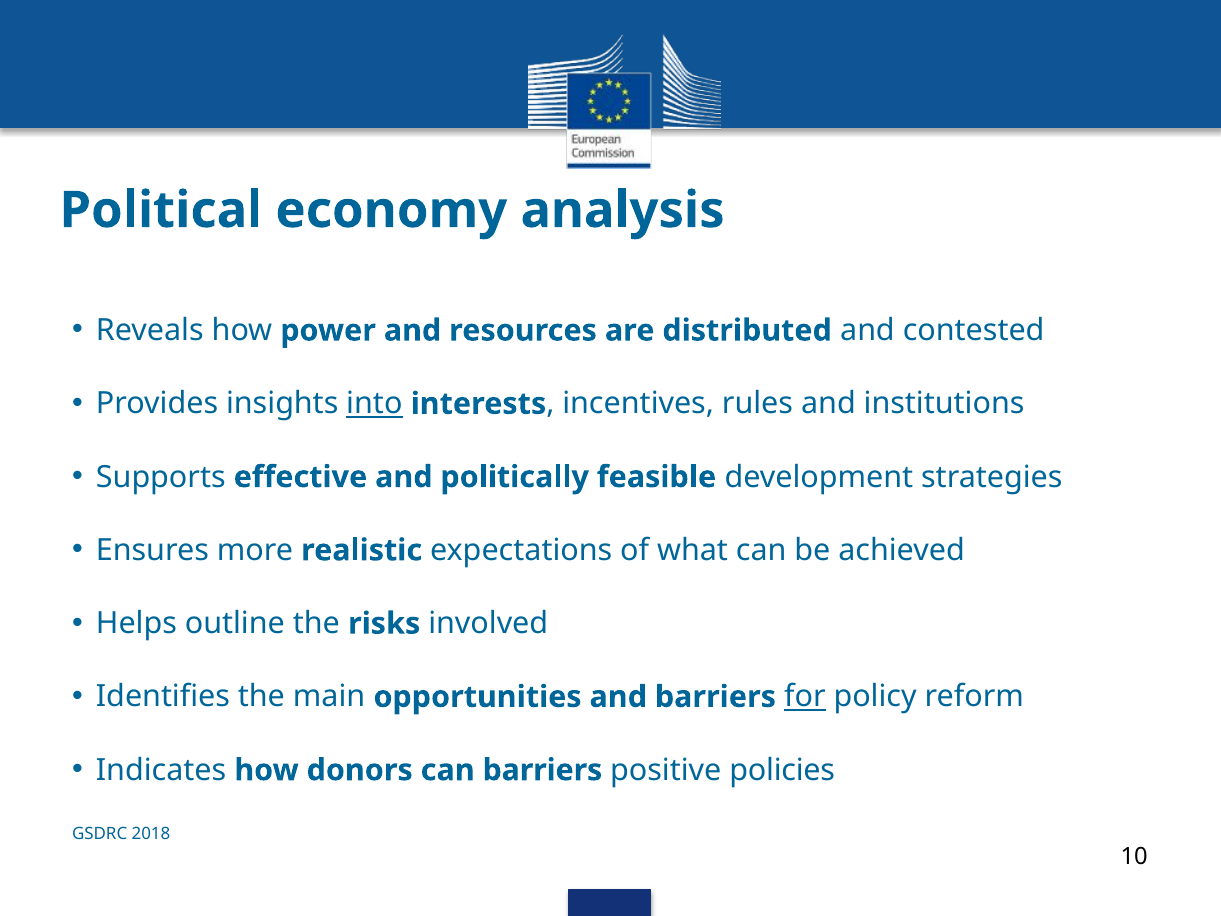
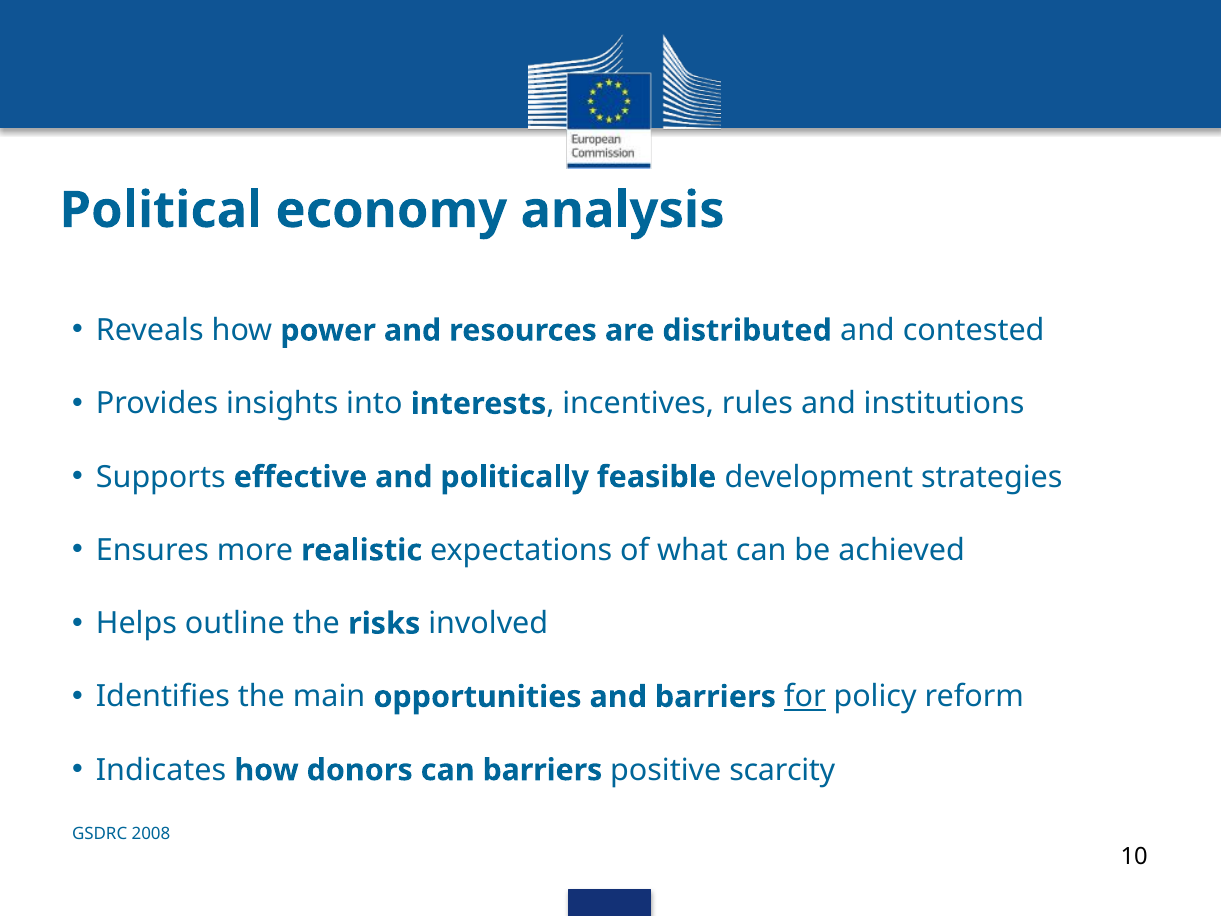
into underline: present -> none
policies: policies -> scarcity
2018: 2018 -> 2008
